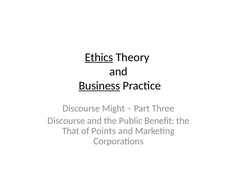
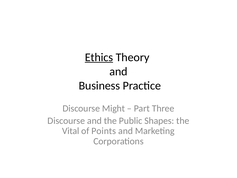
Business underline: present -> none
Benefit: Benefit -> Shapes
That: That -> Vital
